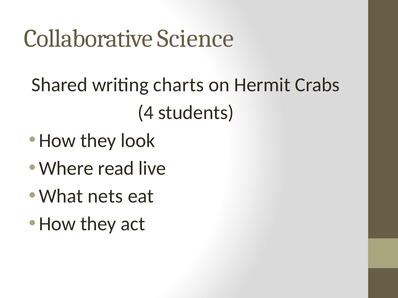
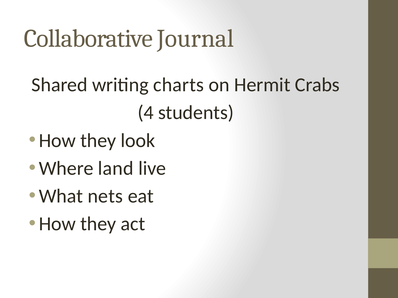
Science: Science -> Journal
read: read -> land
